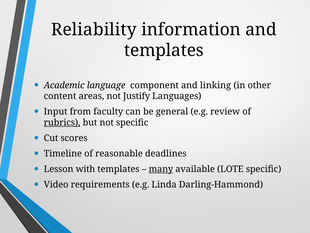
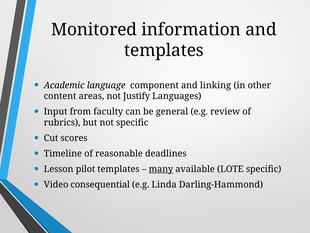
Reliability: Reliability -> Monitored
rubrics underline: present -> none
with: with -> pilot
requirements: requirements -> consequential
